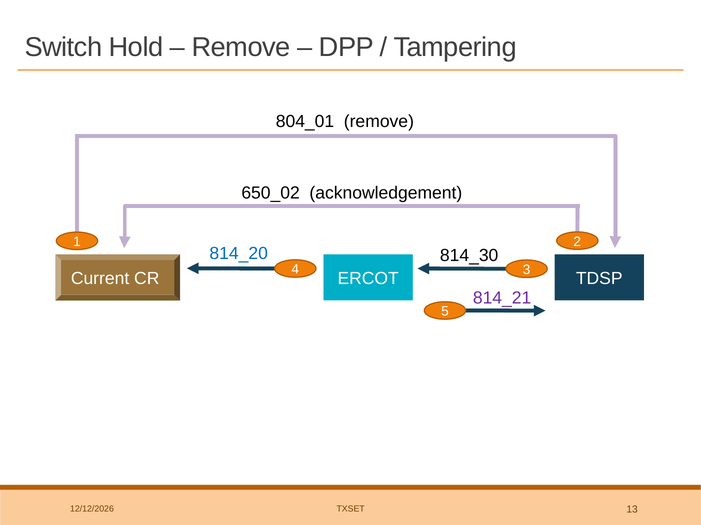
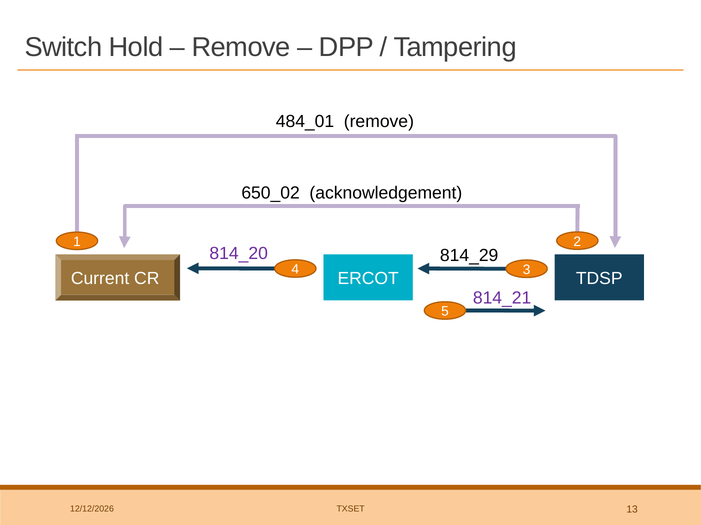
804_01: 804_01 -> 484_01
814_20 colour: blue -> purple
814_30: 814_30 -> 814_29
